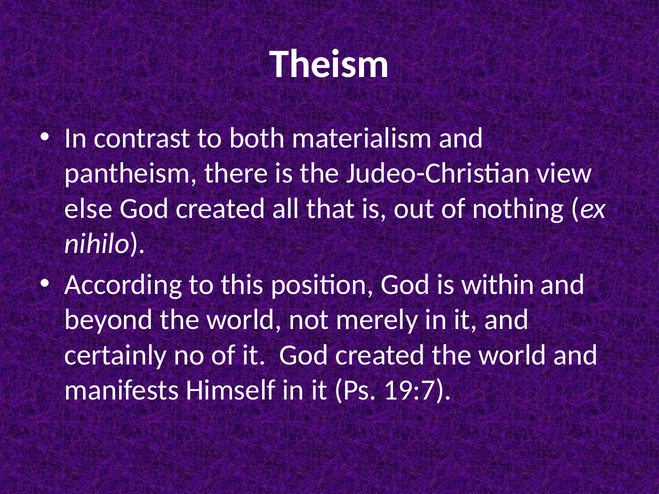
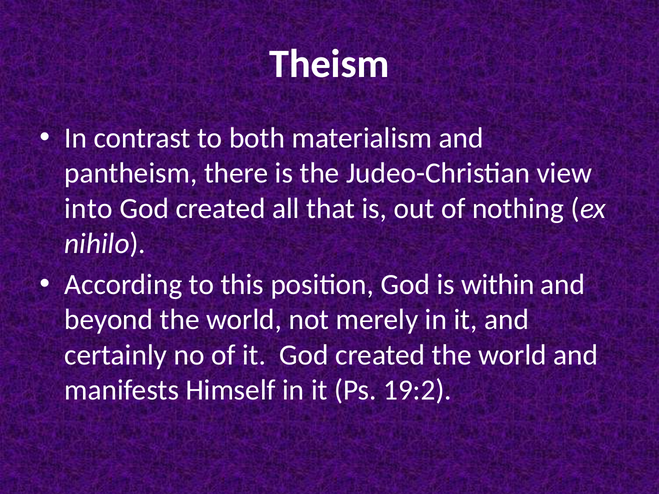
else: else -> into
19:7: 19:7 -> 19:2
